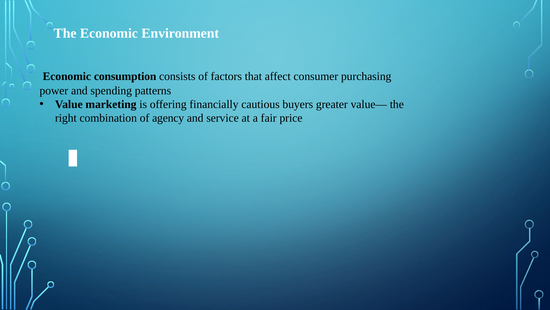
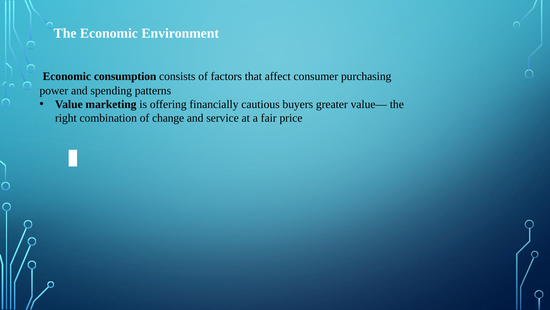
agency: agency -> change
